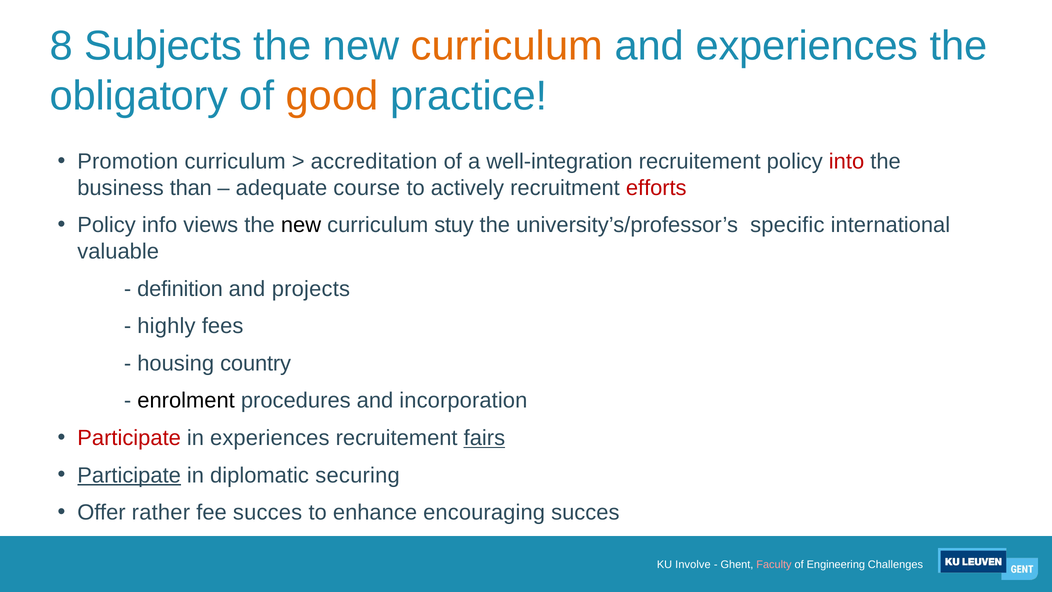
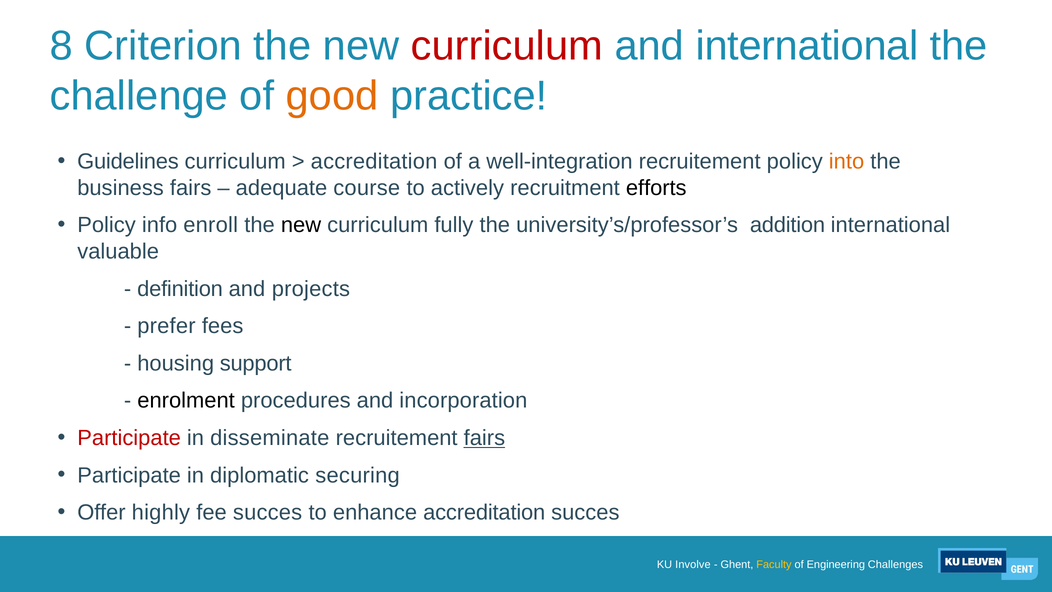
Subjects: Subjects -> Criterion
curriculum at (507, 46) colour: orange -> red
and experiences: experiences -> international
obligatory: obligatory -> challenge
Promotion: Promotion -> Guidelines
into colour: red -> orange
business than: than -> fairs
efforts colour: red -> black
views: views -> enroll
stuy: stuy -> fully
specific: specific -> addition
highly: highly -> prefer
country: country -> support
in experiences: experiences -> disseminate
Participate at (129, 475) underline: present -> none
rather: rather -> highly
enhance encouraging: encouraging -> accreditation
Faculty colour: pink -> yellow
